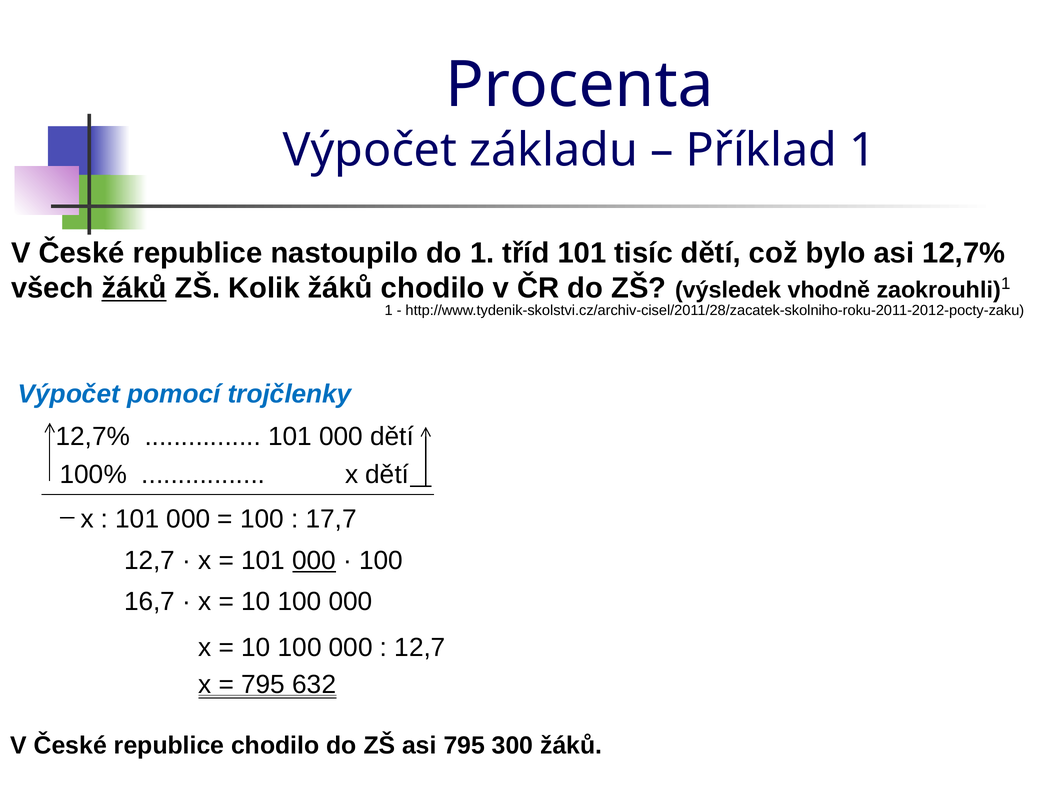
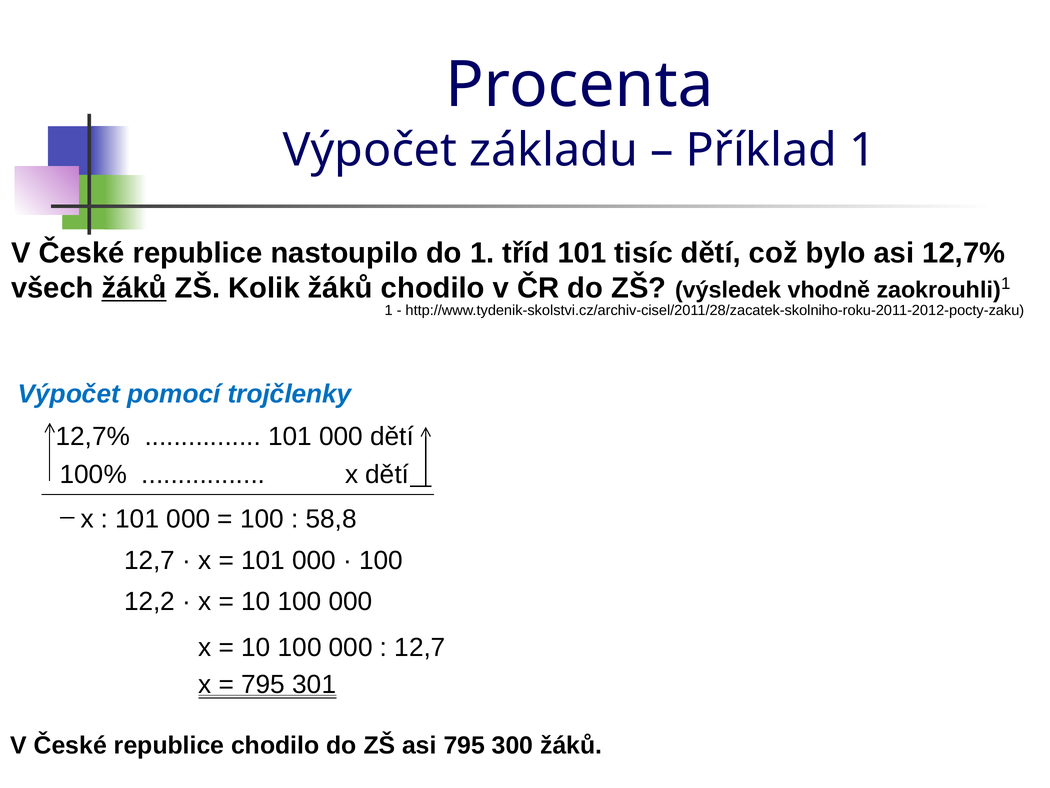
17,7: 17,7 -> 58,8
000 at (314, 560) underline: present -> none
16,7: 16,7 -> 12,2
632: 632 -> 301
